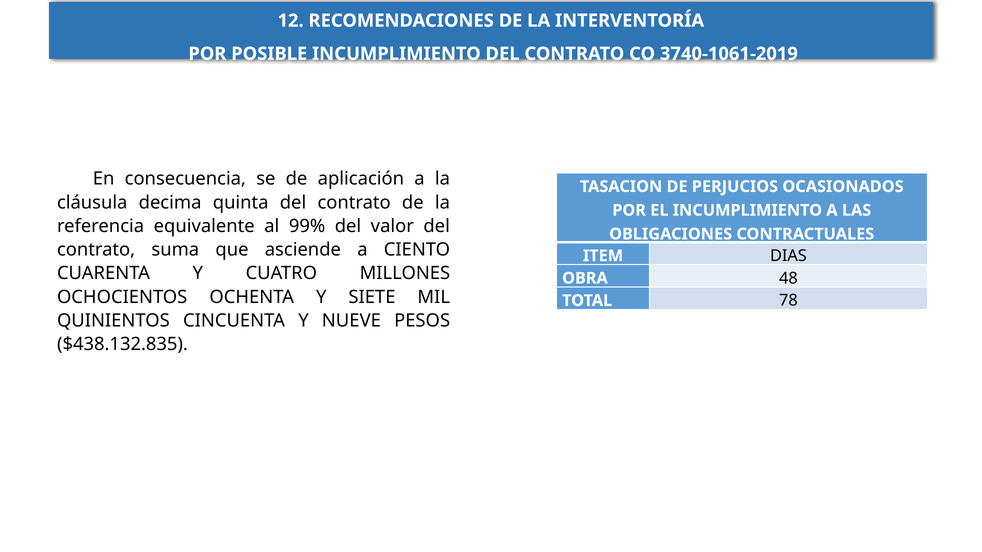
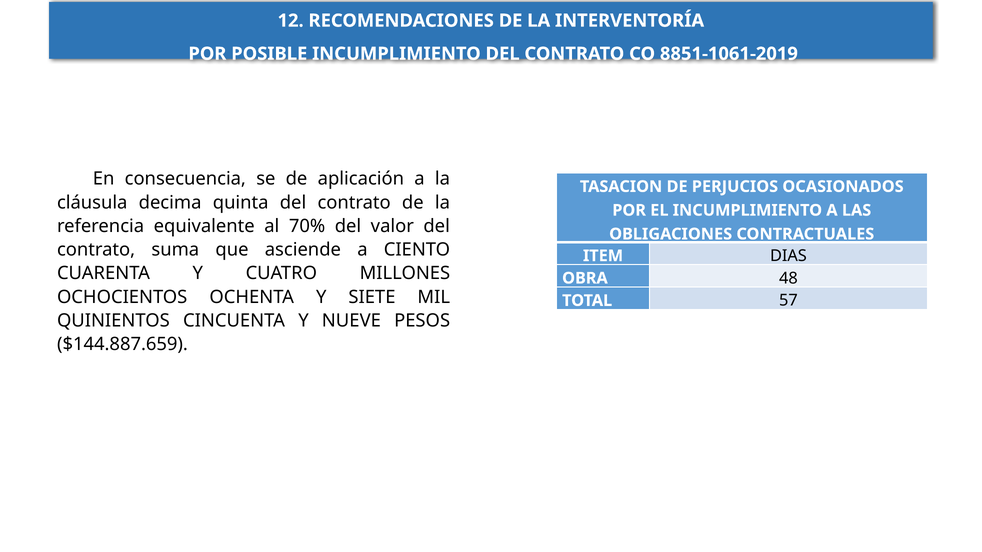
3740-1061-2019: 3740-1061-2019 -> 8851-1061-2019
99%: 99% -> 70%
78: 78 -> 57
$438.132.835: $438.132.835 -> $144.887.659
